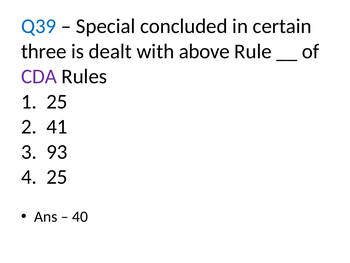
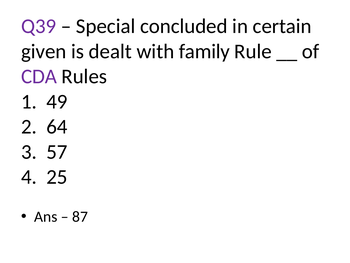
Q39 colour: blue -> purple
three: three -> given
above: above -> family
1 25: 25 -> 49
41: 41 -> 64
93: 93 -> 57
40: 40 -> 87
